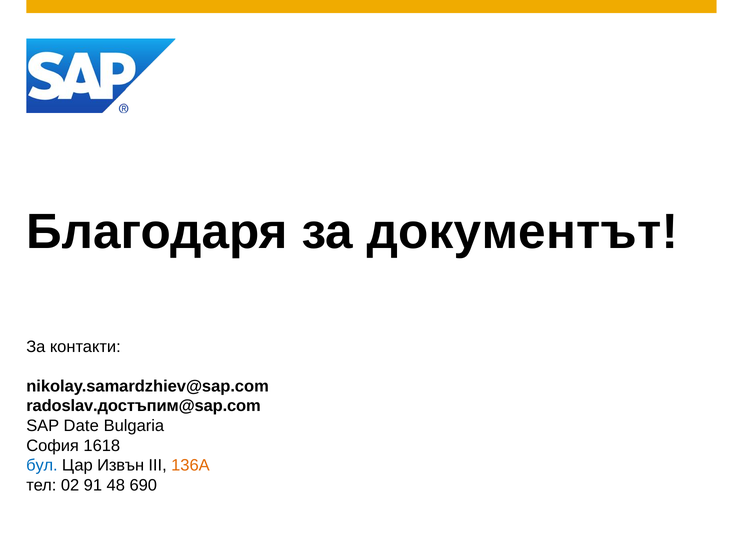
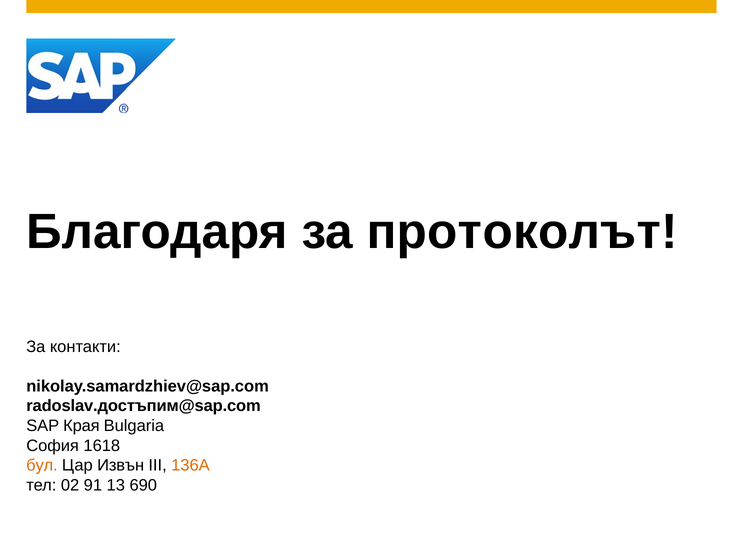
документът: документът -> протоколът
Date: Date -> Края
бул colour: blue -> orange
48: 48 -> 13
